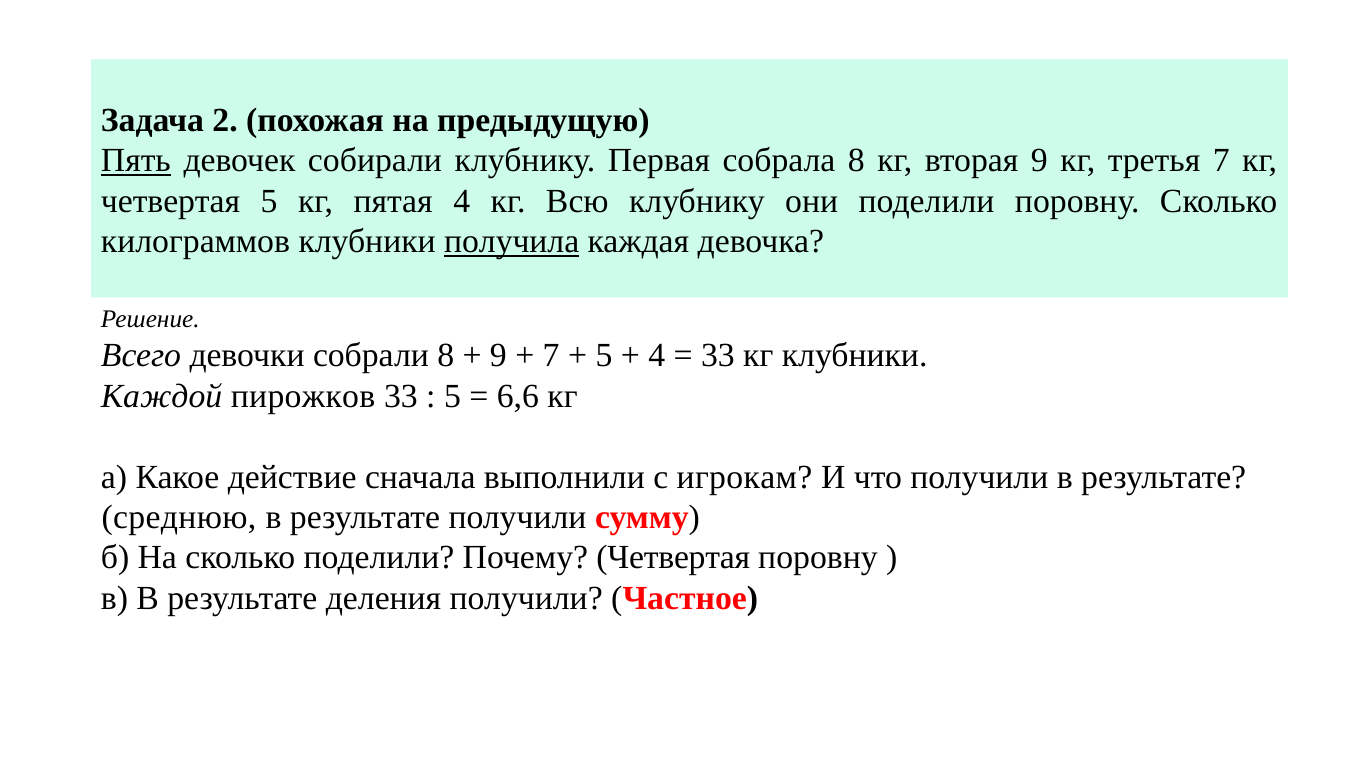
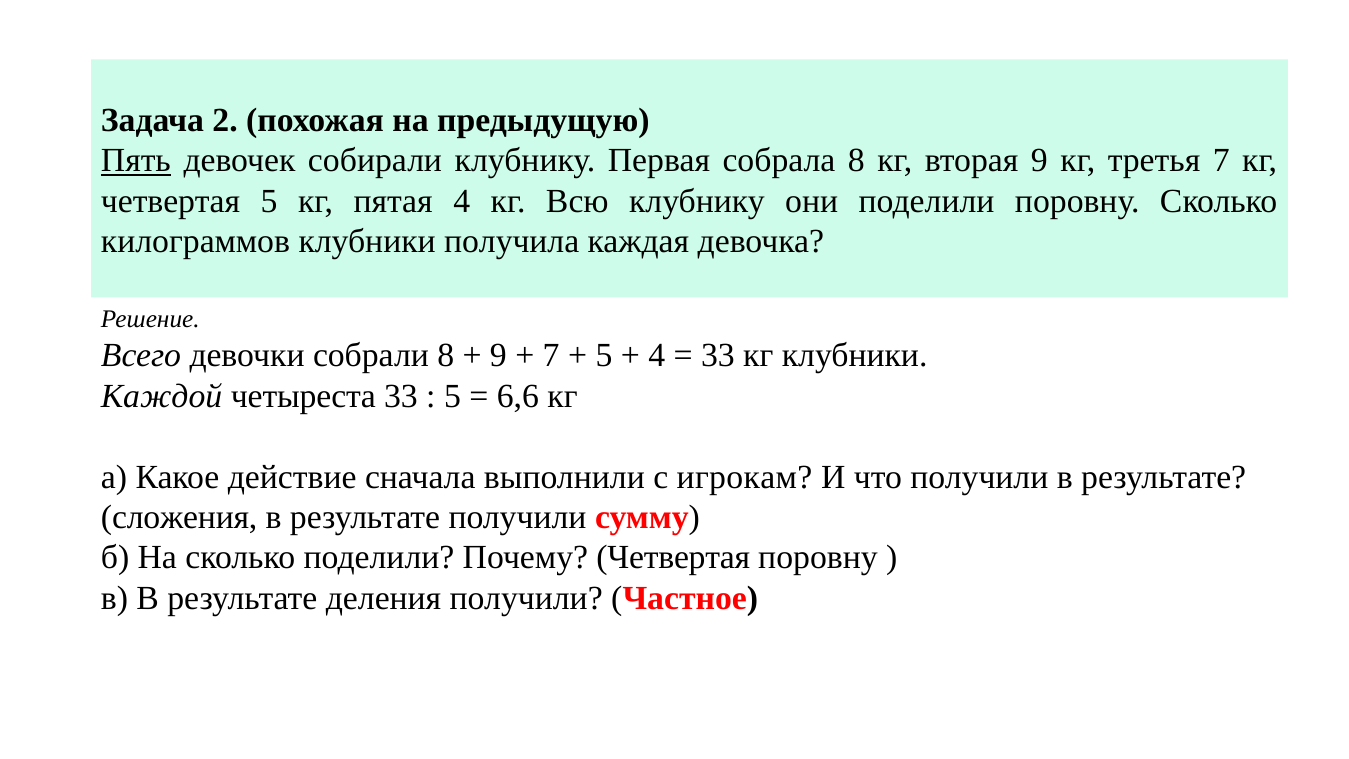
получила underline: present -> none
пирожков: пирожков -> четыреста
среднюю: среднюю -> сложения
